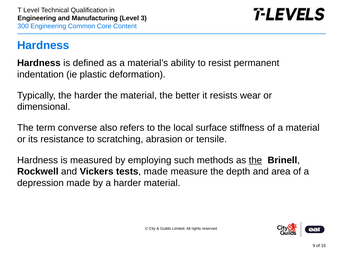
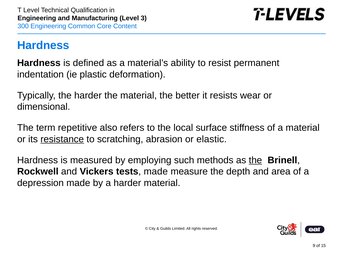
converse: converse -> repetitive
resistance underline: none -> present
tensile: tensile -> elastic
